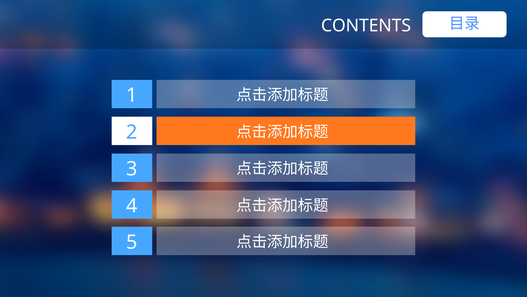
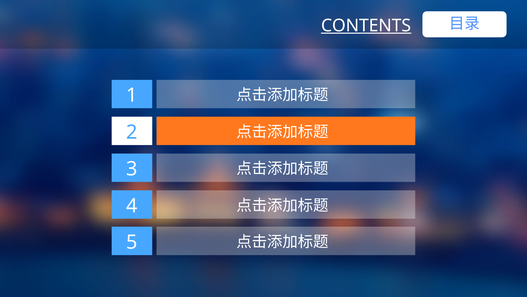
CONTENTS underline: none -> present
